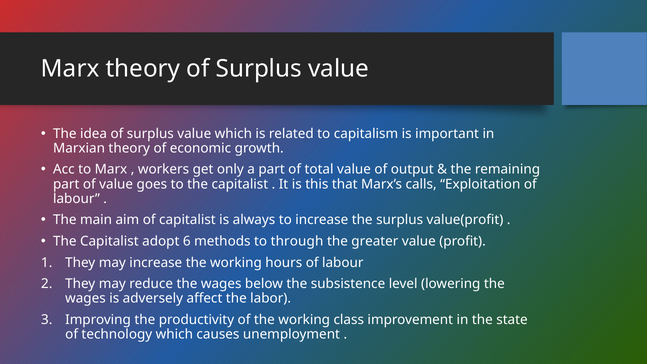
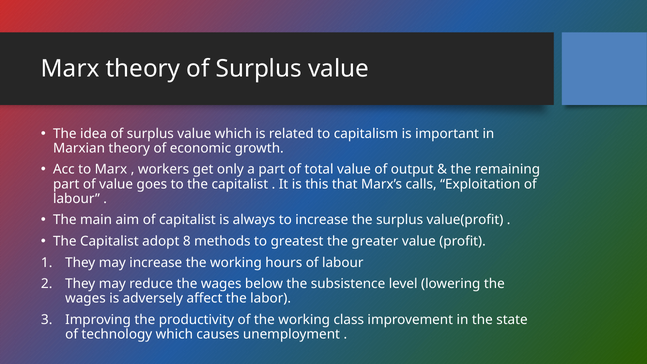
6: 6 -> 8
through: through -> greatest
